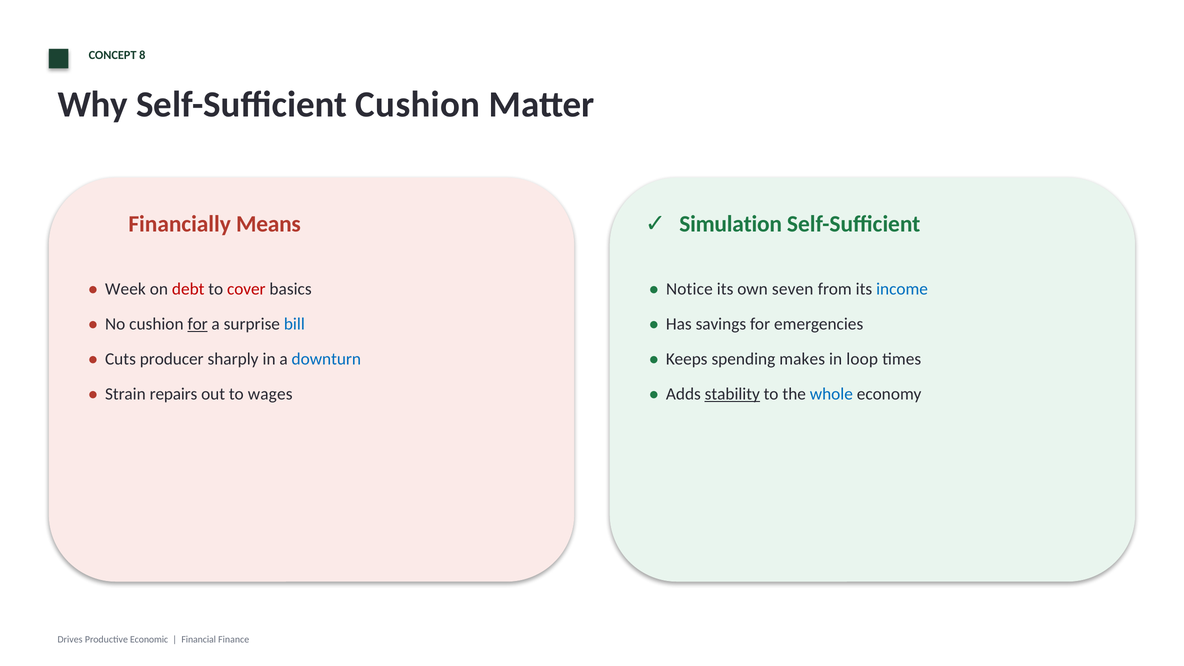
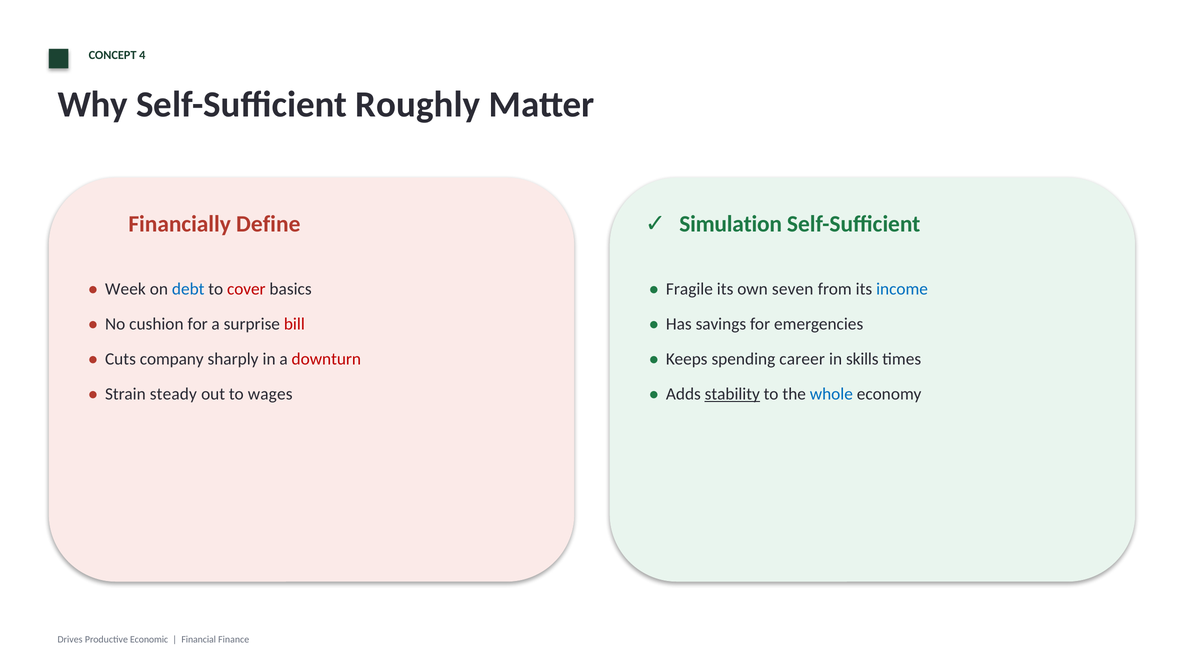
8: 8 -> 4
Self-Sufficient Cushion: Cushion -> Roughly
Means: Means -> Define
debt colour: red -> blue
Notice: Notice -> Fragile
for at (198, 324) underline: present -> none
bill colour: blue -> red
producer: producer -> company
downturn colour: blue -> red
makes: makes -> career
loop: loop -> skills
repairs: repairs -> steady
